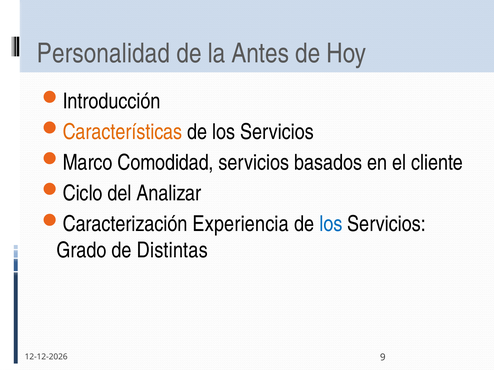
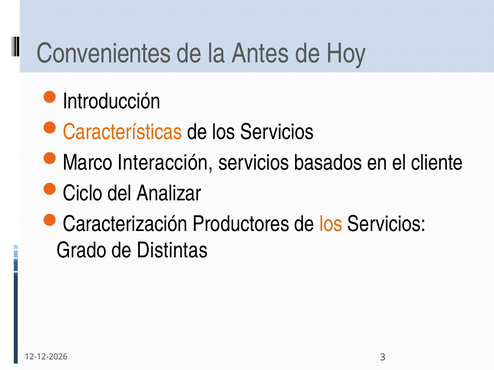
Personalidad: Personalidad -> Convenientes
Comodidad: Comodidad -> Interacción
Experiencia: Experiencia -> Productores
los at (331, 224) colour: blue -> orange
9: 9 -> 3
